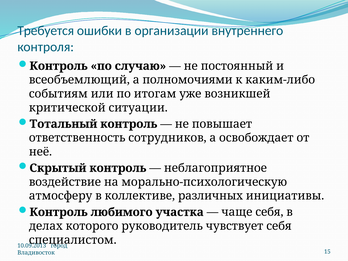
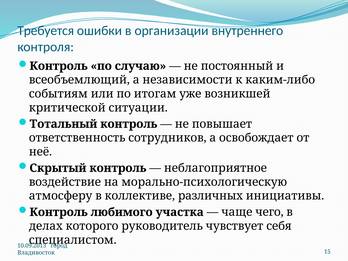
полномочиями: полномочиями -> независимости
чаще себя: себя -> чего
